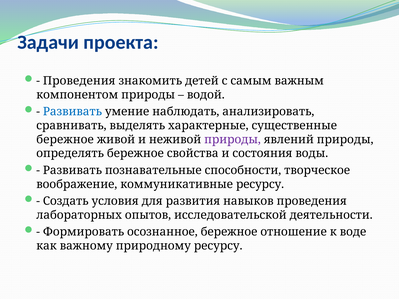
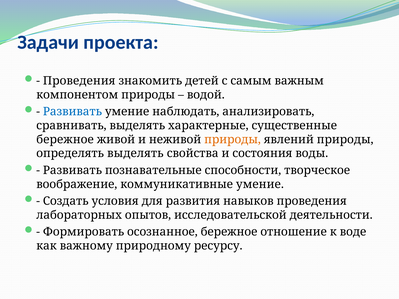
природы at (233, 140) colour: purple -> orange
определять бережное: бережное -> выделять
коммуникативные ресурсу: ресурсу -> умение
